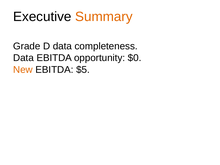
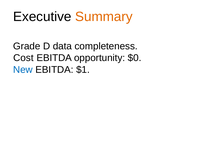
Data at (23, 58): Data -> Cost
New colour: orange -> blue
$5: $5 -> $1
